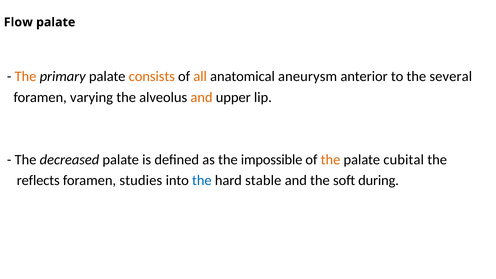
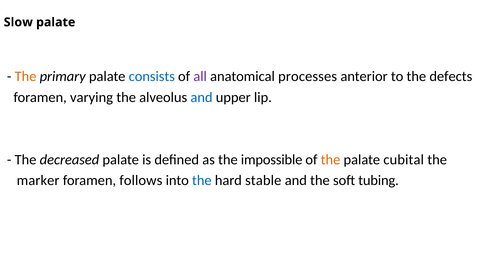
Flow: Flow -> Slow
consists colour: orange -> blue
all colour: orange -> purple
aneurysm: aneurysm -> processes
several: several -> defects
and at (201, 97) colour: orange -> blue
reflects: reflects -> marker
studies: studies -> follows
during: during -> tubing
